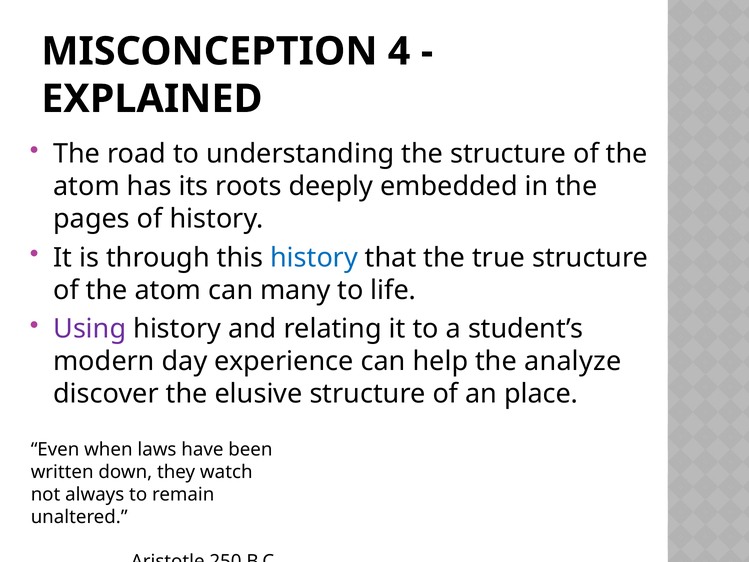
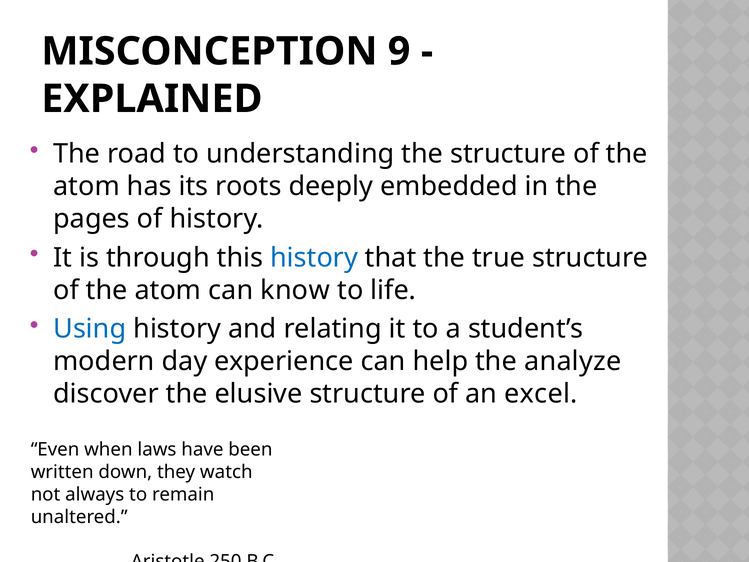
4: 4 -> 9
many: many -> know
Using colour: purple -> blue
place: place -> excel
